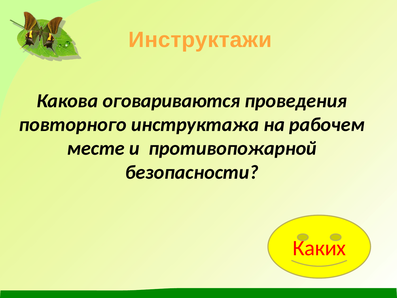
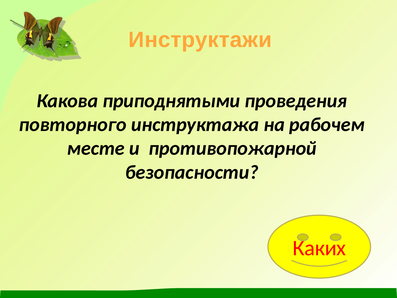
оговариваются: оговариваются -> приподнятыми
